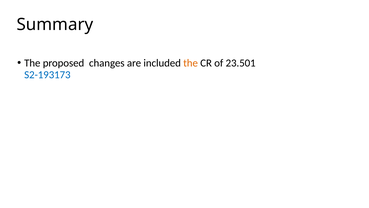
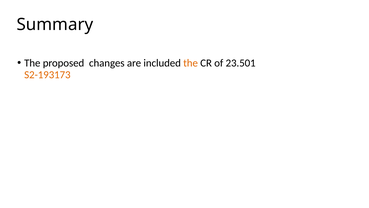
S2-193173 colour: blue -> orange
